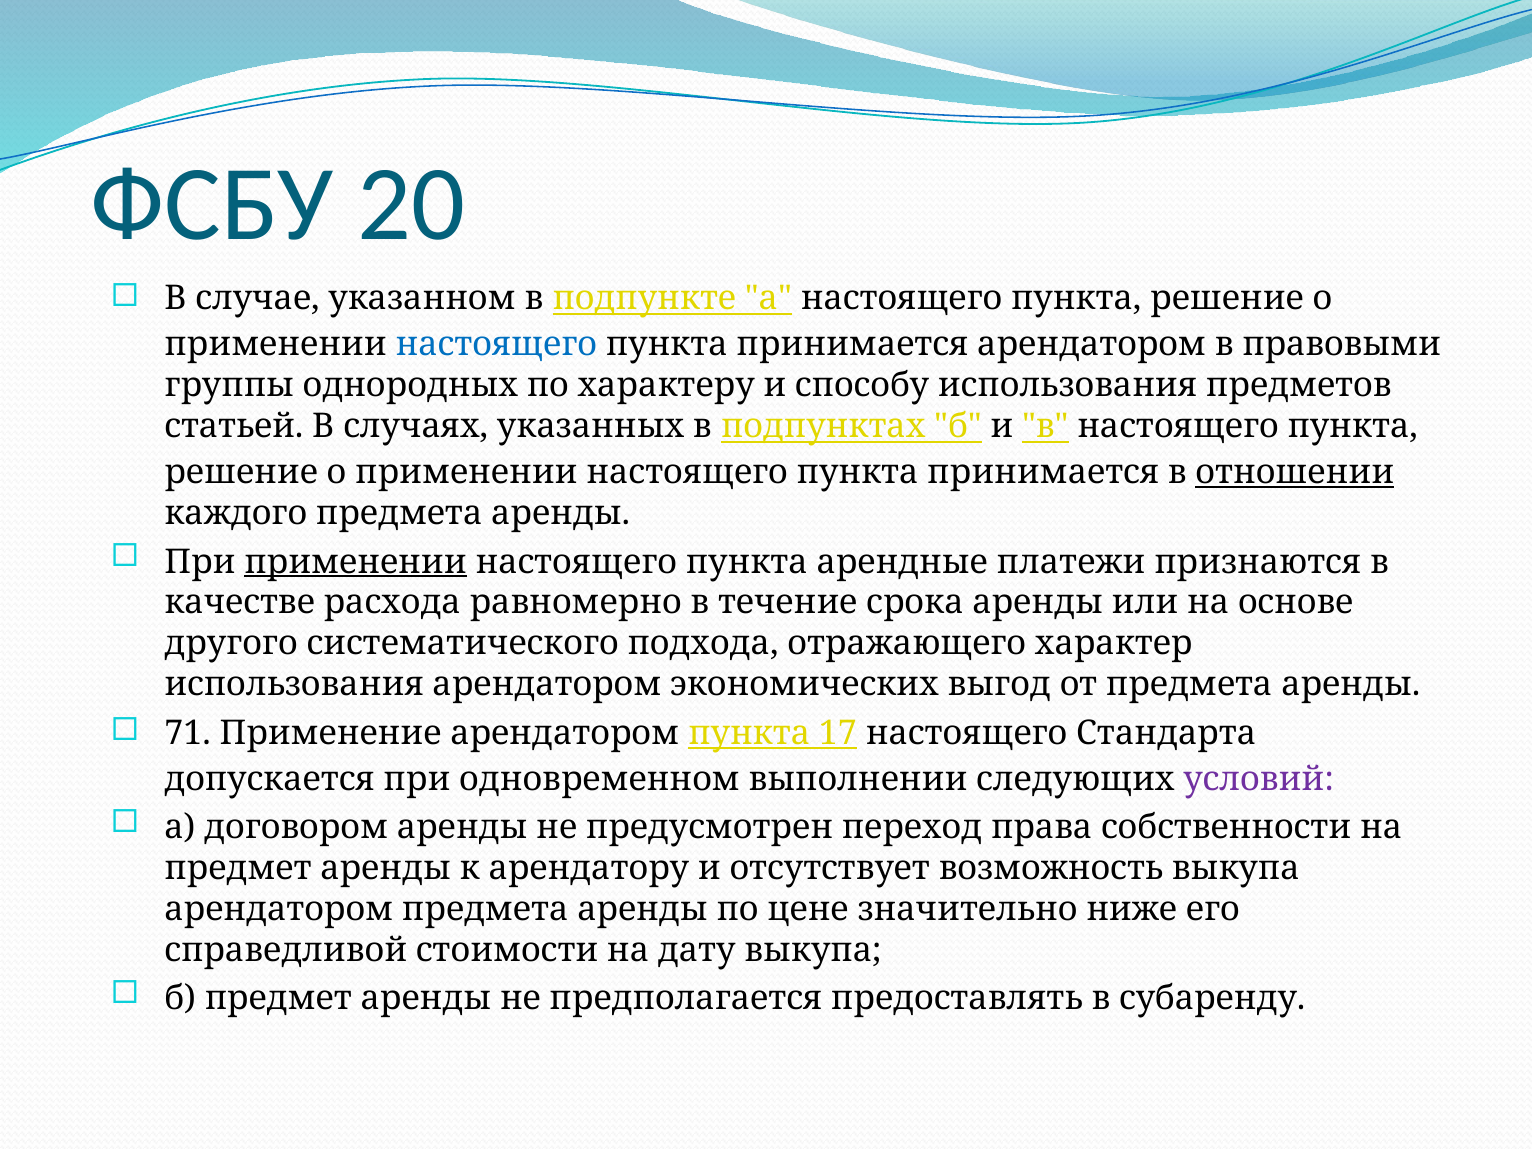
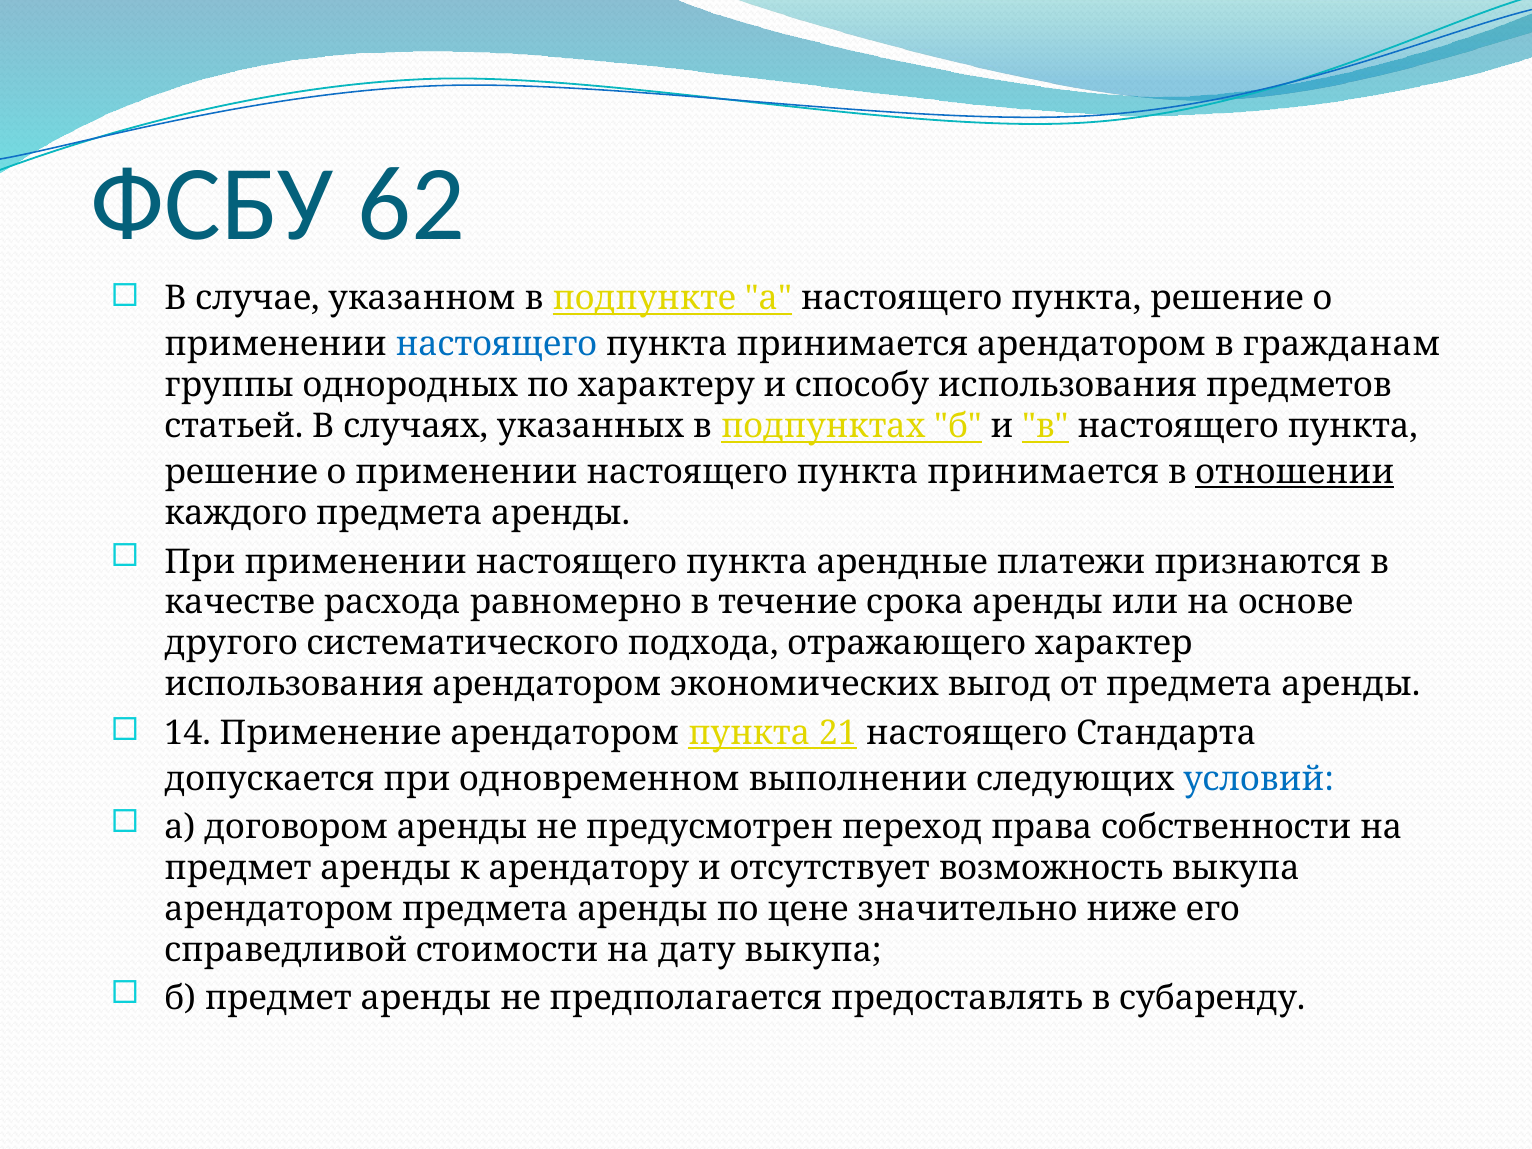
20: 20 -> 62
правовыми: правовыми -> гражданам
применении at (356, 562) underline: present -> none
71: 71 -> 14
17: 17 -> 21
условий colour: purple -> blue
